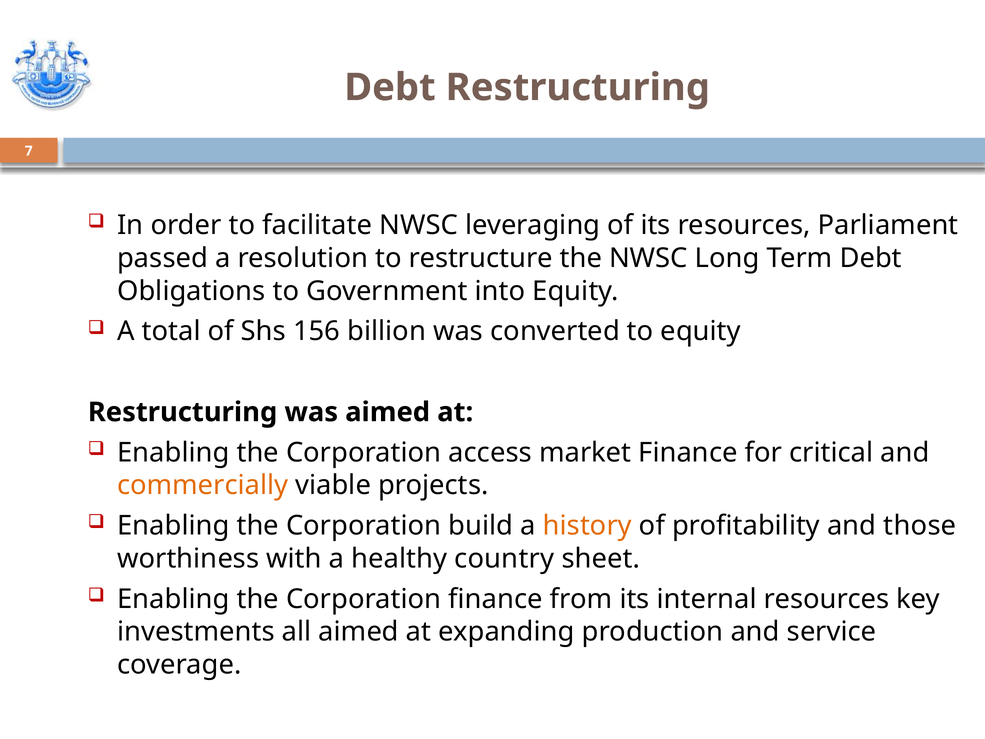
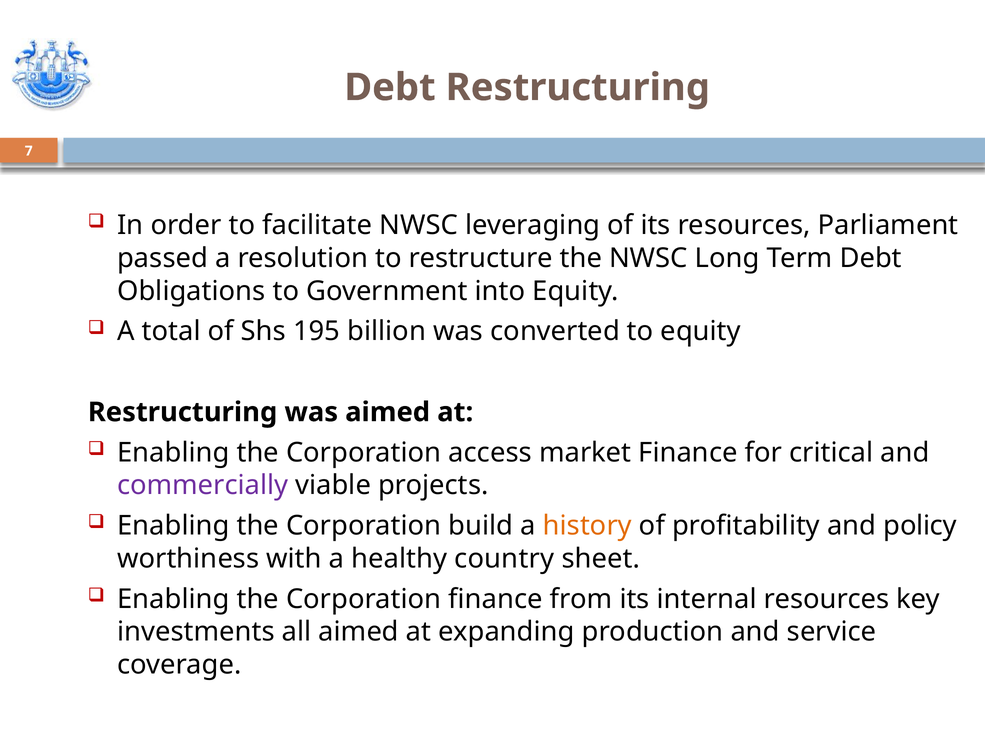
156: 156 -> 195
commercially colour: orange -> purple
those: those -> policy
